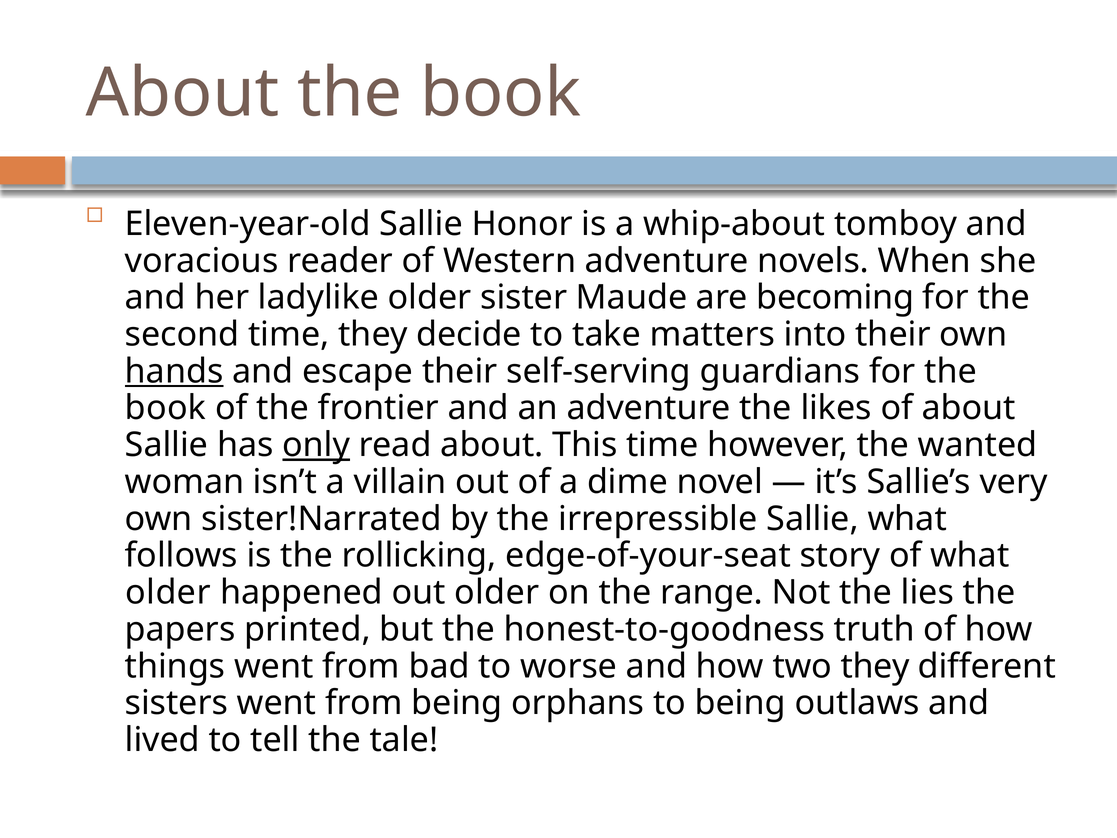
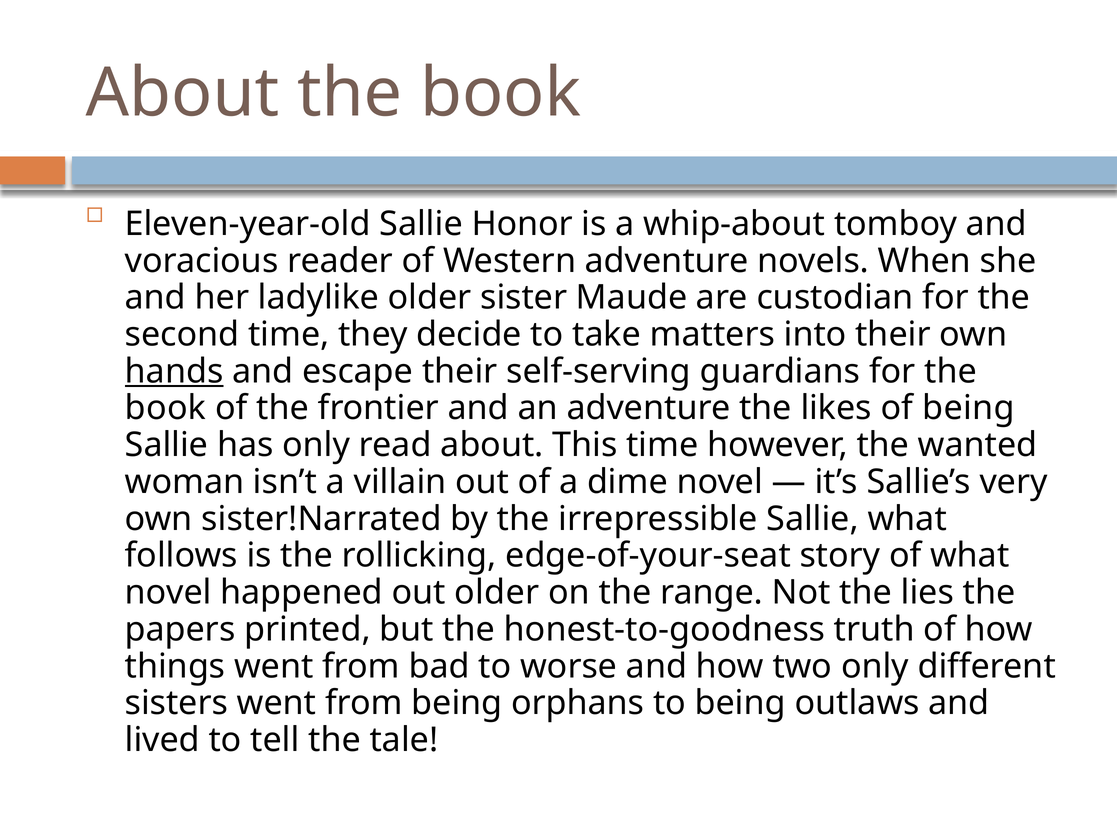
becoming: becoming -> custodian
of about: about -> being
only at (316, 445) underline: present -> none
older at (168, 592): older -> novel
two they: they -> only
